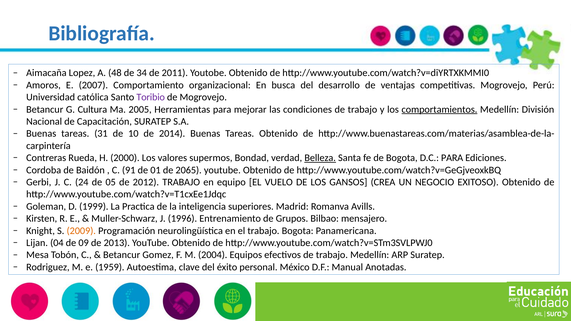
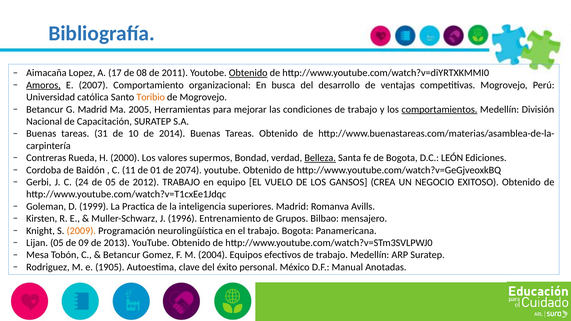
48: 48 -> 17
34: 34 -> 08
Obtenido at (248, 73) underline: none -> present
Amoros underline: none -> present
Toribio colour: purple -> orange
G Cultura: Cultura -> Madrid
D.C PARA: PARA -> LEÓN
91: 91 -> 11
2065: 2065 -> 2074
Lijan 04: 04 -> 05
1959: 1959 -> 1905
